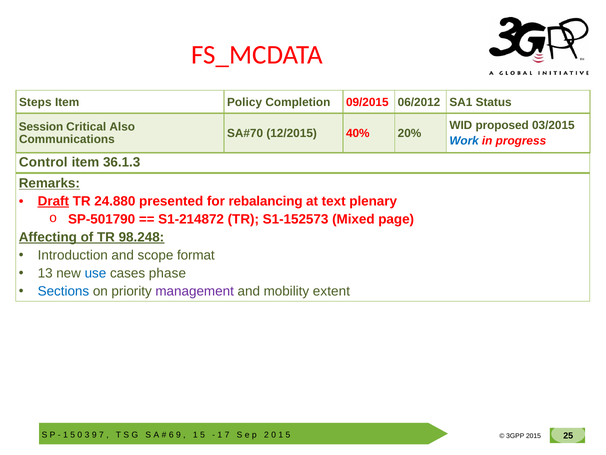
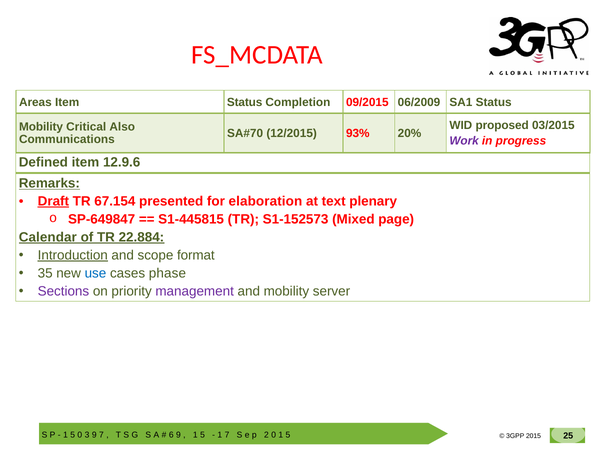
Steps: Steps -> Areas
Item Policy: Policy -> Status
06/2012: 06/2012 -> 06/2009
Session at (41, 127): Session -> Mobility
40%: 40% -> 93%
Work colour: blue -> purple
Control: Control -> Defined
36.1.3: 36.1.3 -> 12.9.6
24.880: 24.880 -> 67.154
rebalancing: rebalancing -> elaboration
SP-501790: SP-501790 -> SP-649847
S1-214872: S1-214872 -> S1-445815
Affecting: Affecting -> Calendar
98.248: 98.248 -> 22.884
Introduction underline: none -> present
13: 13 -> 35
Sections colour: blue -> purple
extent: extent -> server
